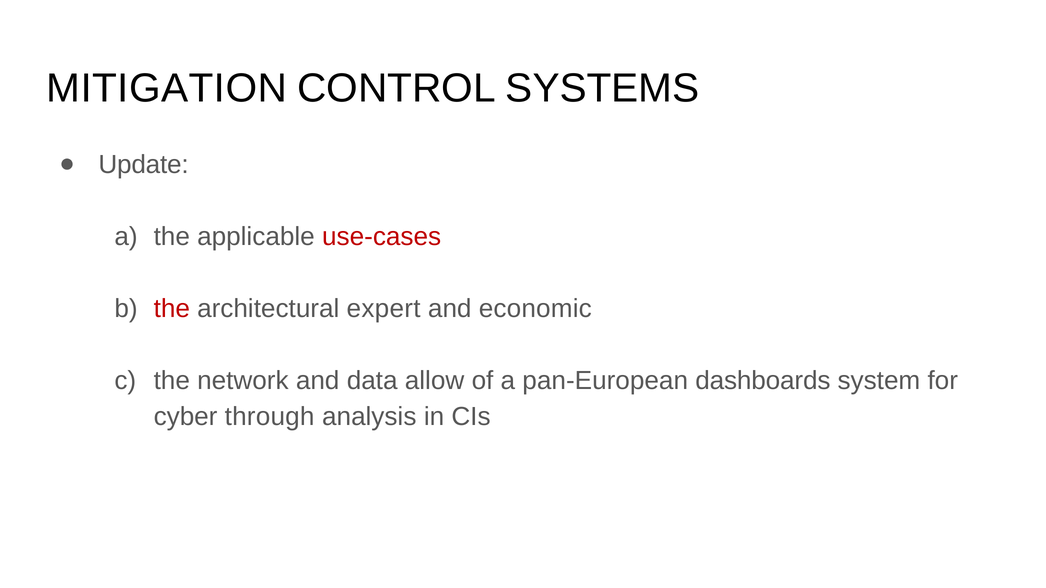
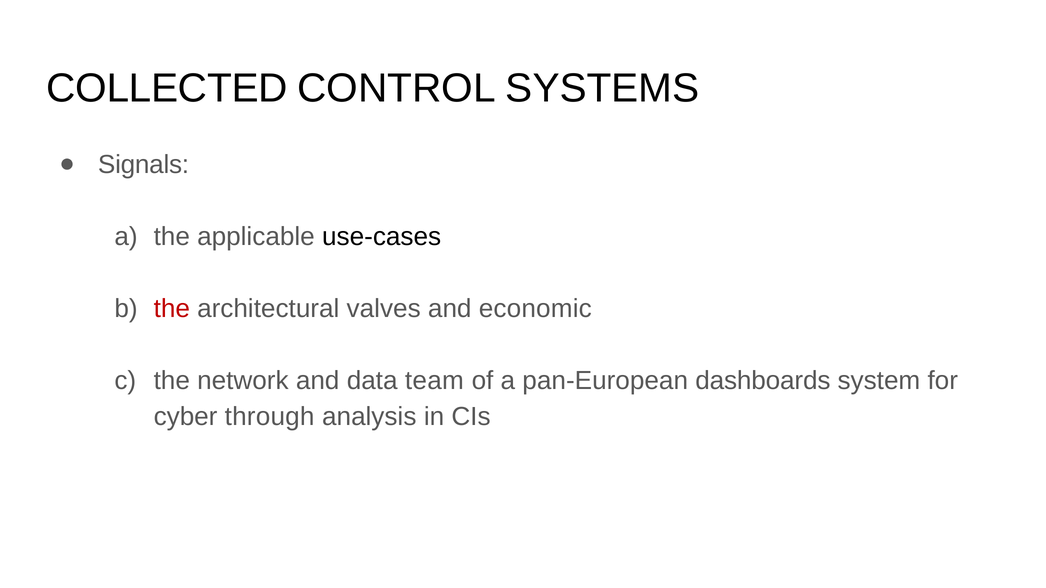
MITIGATION: MITIGATION -> COLLECTED
Update: Update -> Signals
use-cases colour: red -> black
expert: expert -> valves
allow: allow -> team
